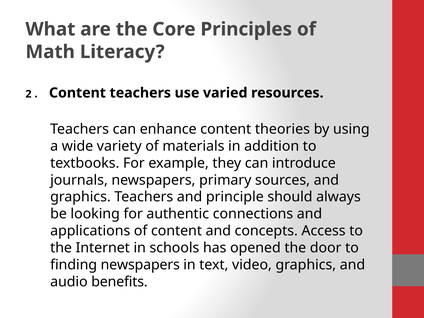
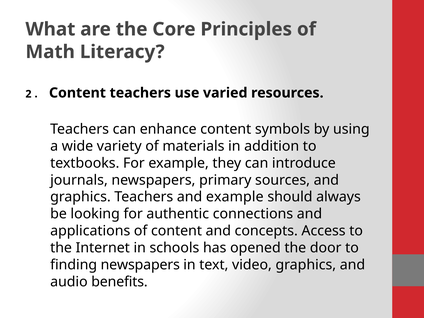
theories: theories -> symbols
and principle: principle -> example
